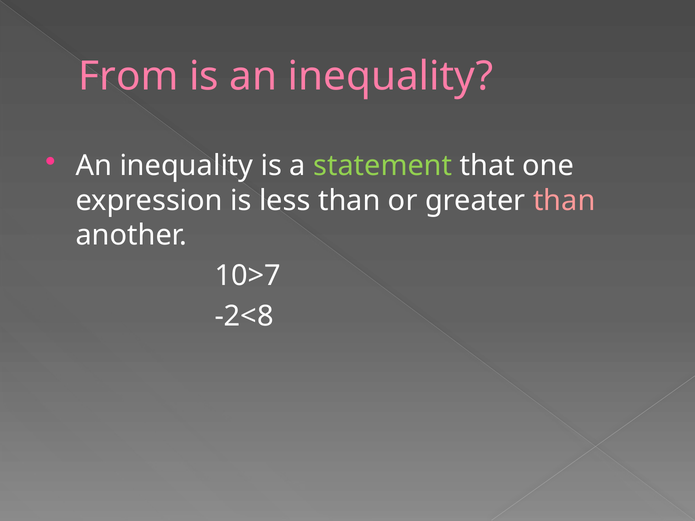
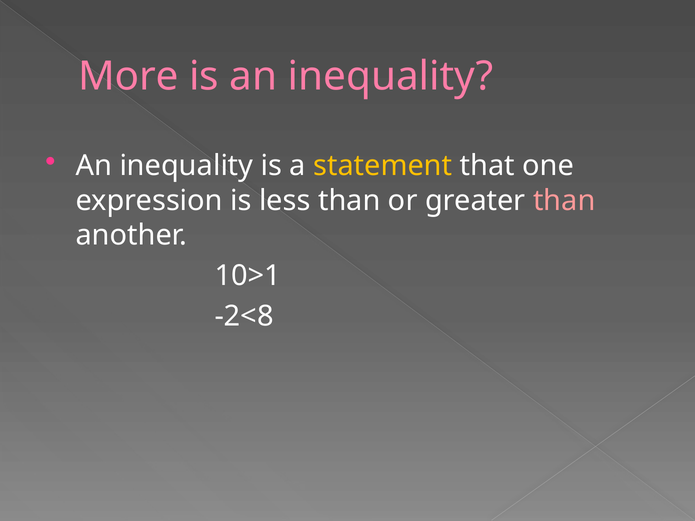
From: From -> More
statement colour: light green -> yellow
10>7: 10>7 -> 10>1
